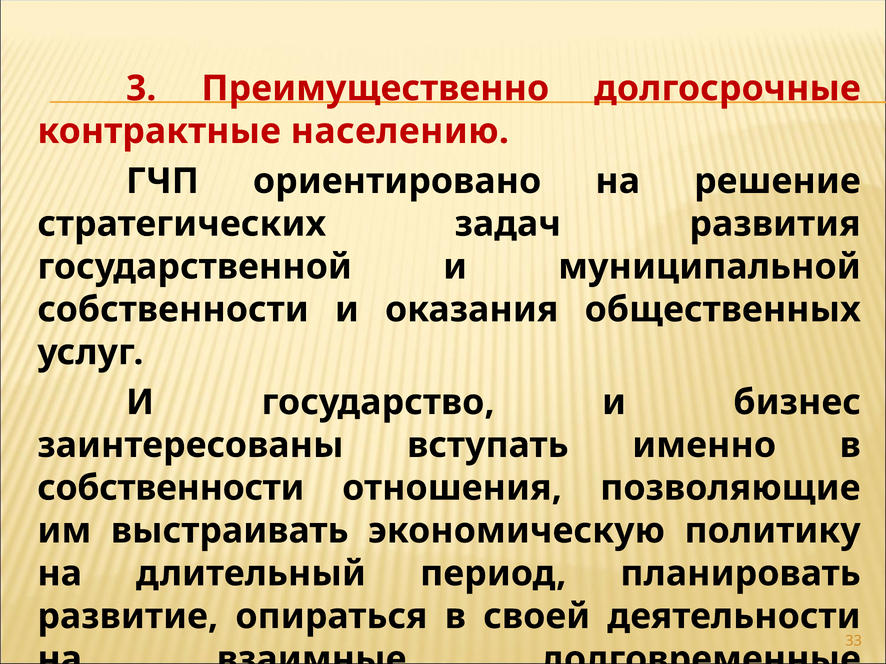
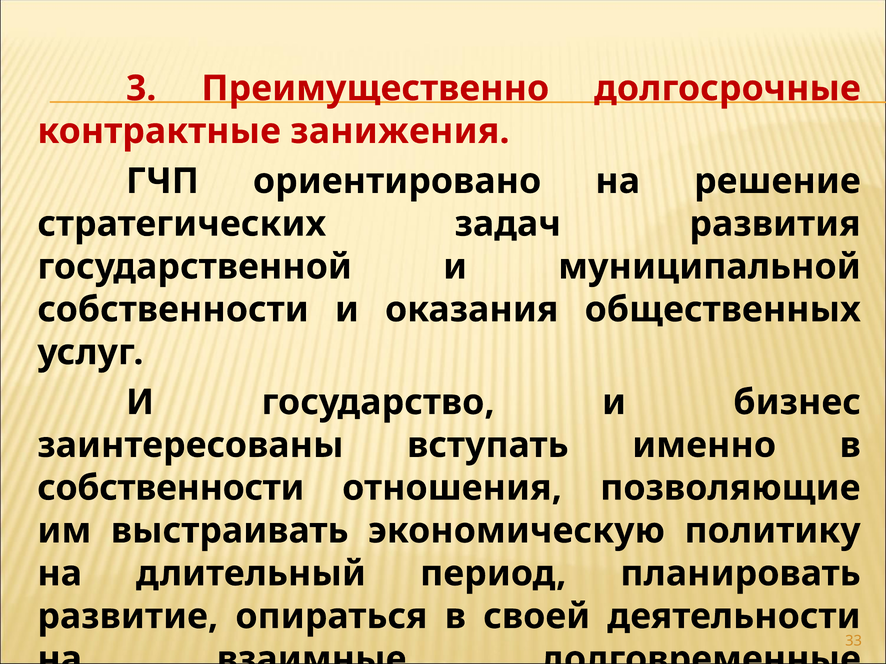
населению: населению -> занижения
